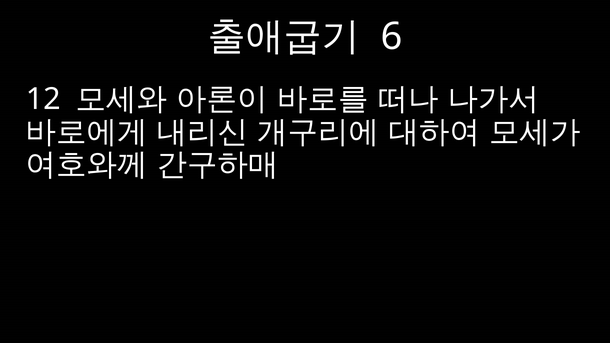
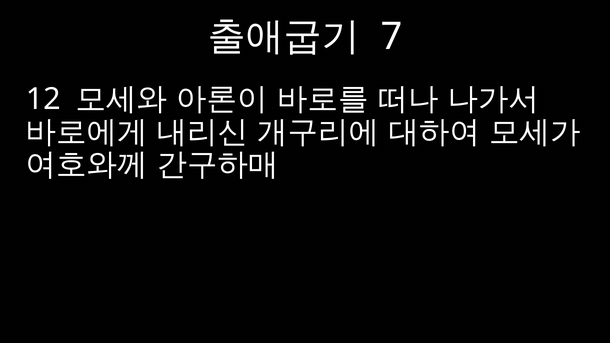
6: 6 -> 7
